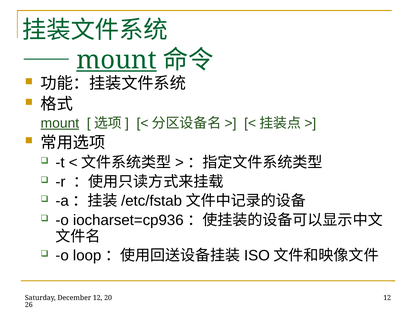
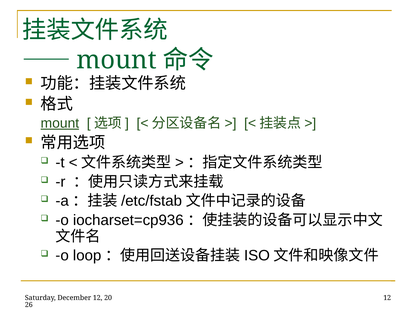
mount at (117, 60) underline: present -> none
